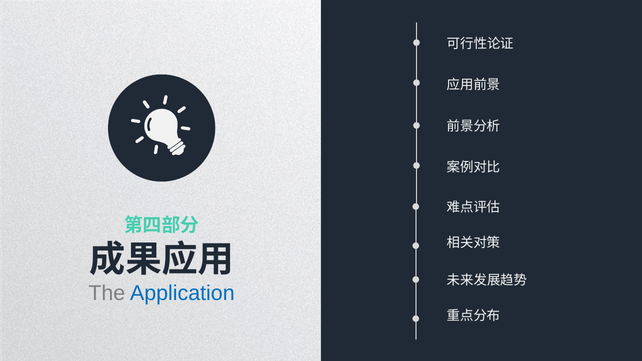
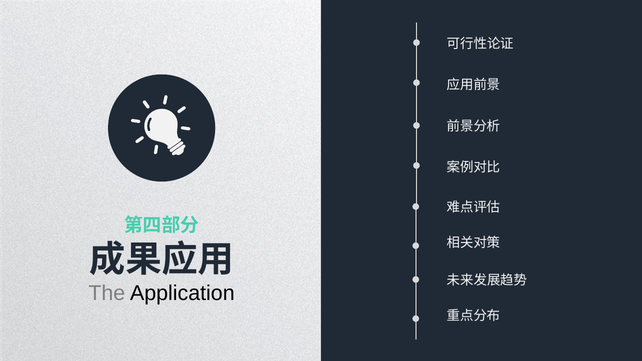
Application colour: blue -> black
